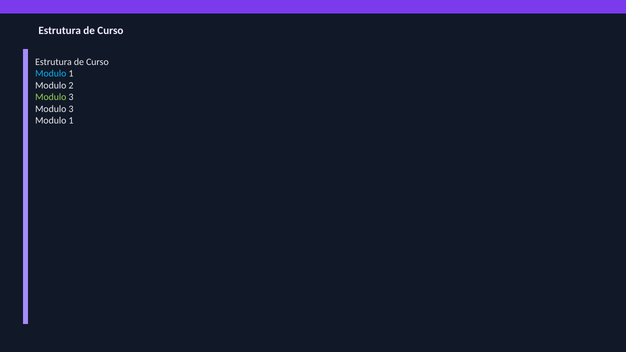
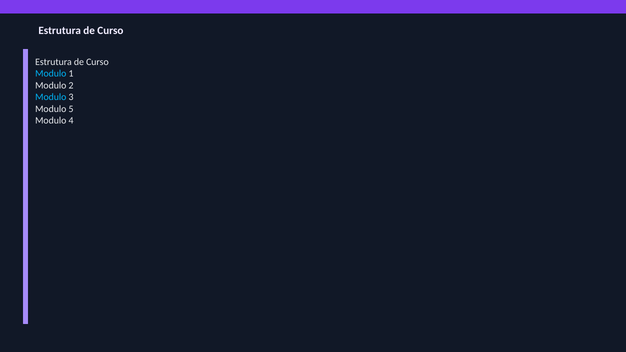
Modulo at (51, 97) colour: light green -> light blue
3 at (71, 109): 3 -> 5
1 at (71, 121): 1 -> 4
